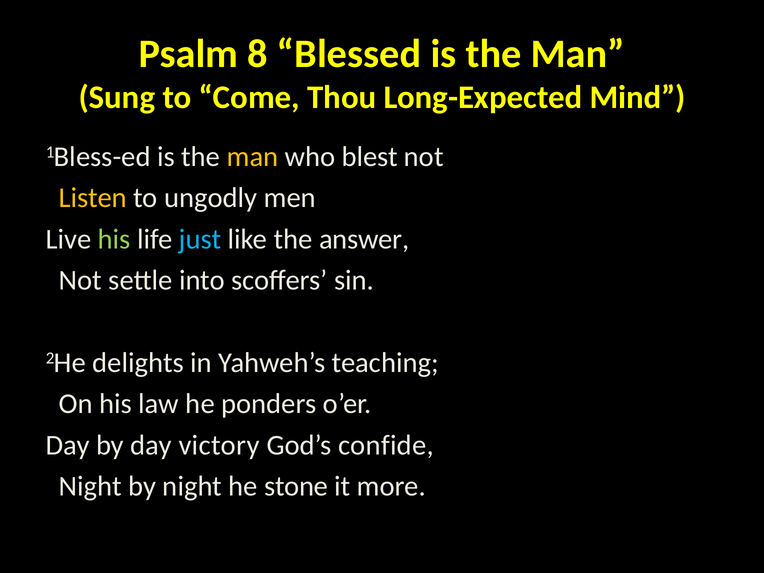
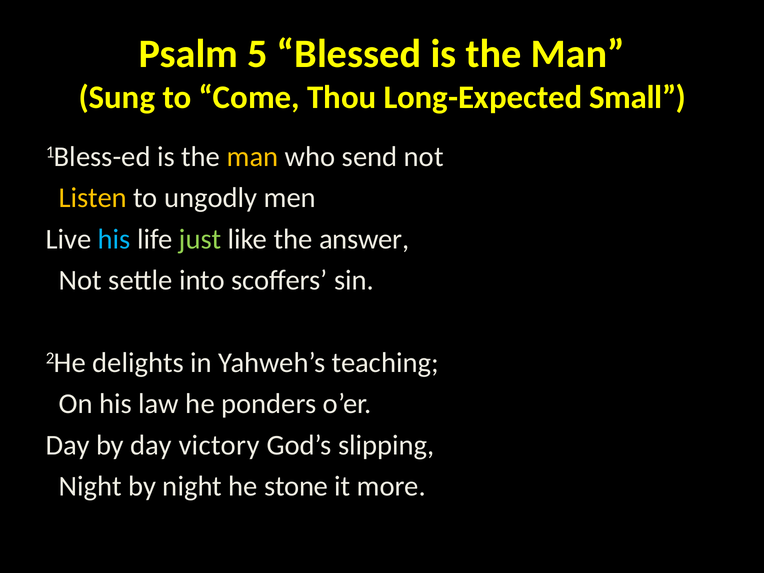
8: 8 -> 5
Mind: Mind -> Small
blest: blest -> send
his at (114, 239) colour: light green -> light blue
just colour: light blue -> light green
confide: confide -> slipping
